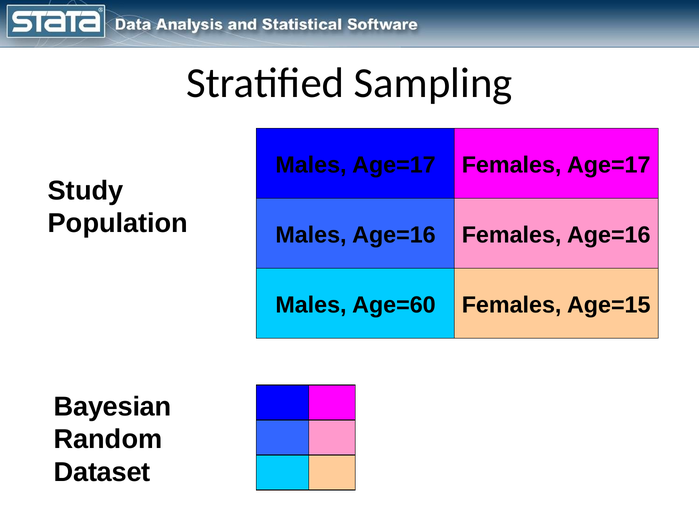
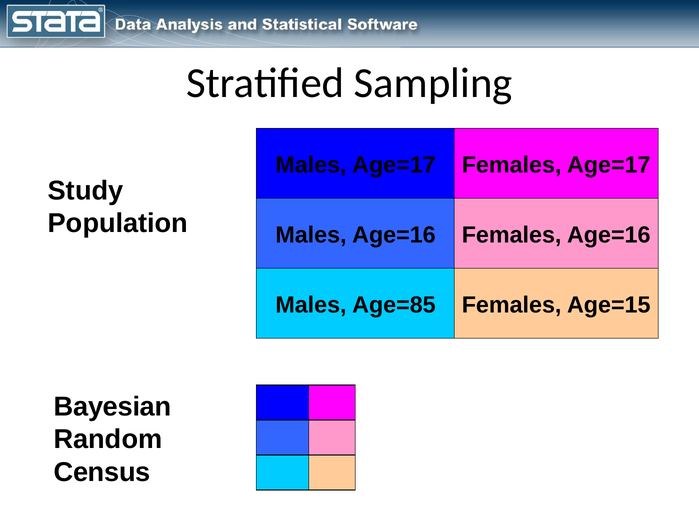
Age=60: Age=60 -> Age=85
Dataset: Dataset -> Census
